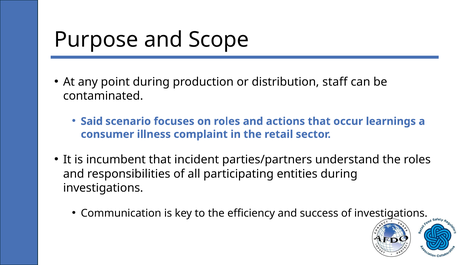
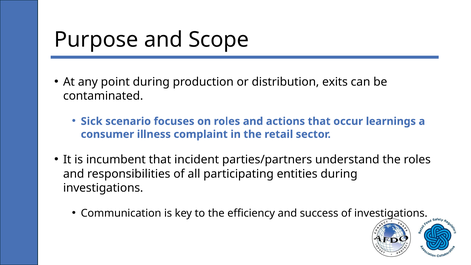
staff: staff -> exits
Said: Said -> Sick
